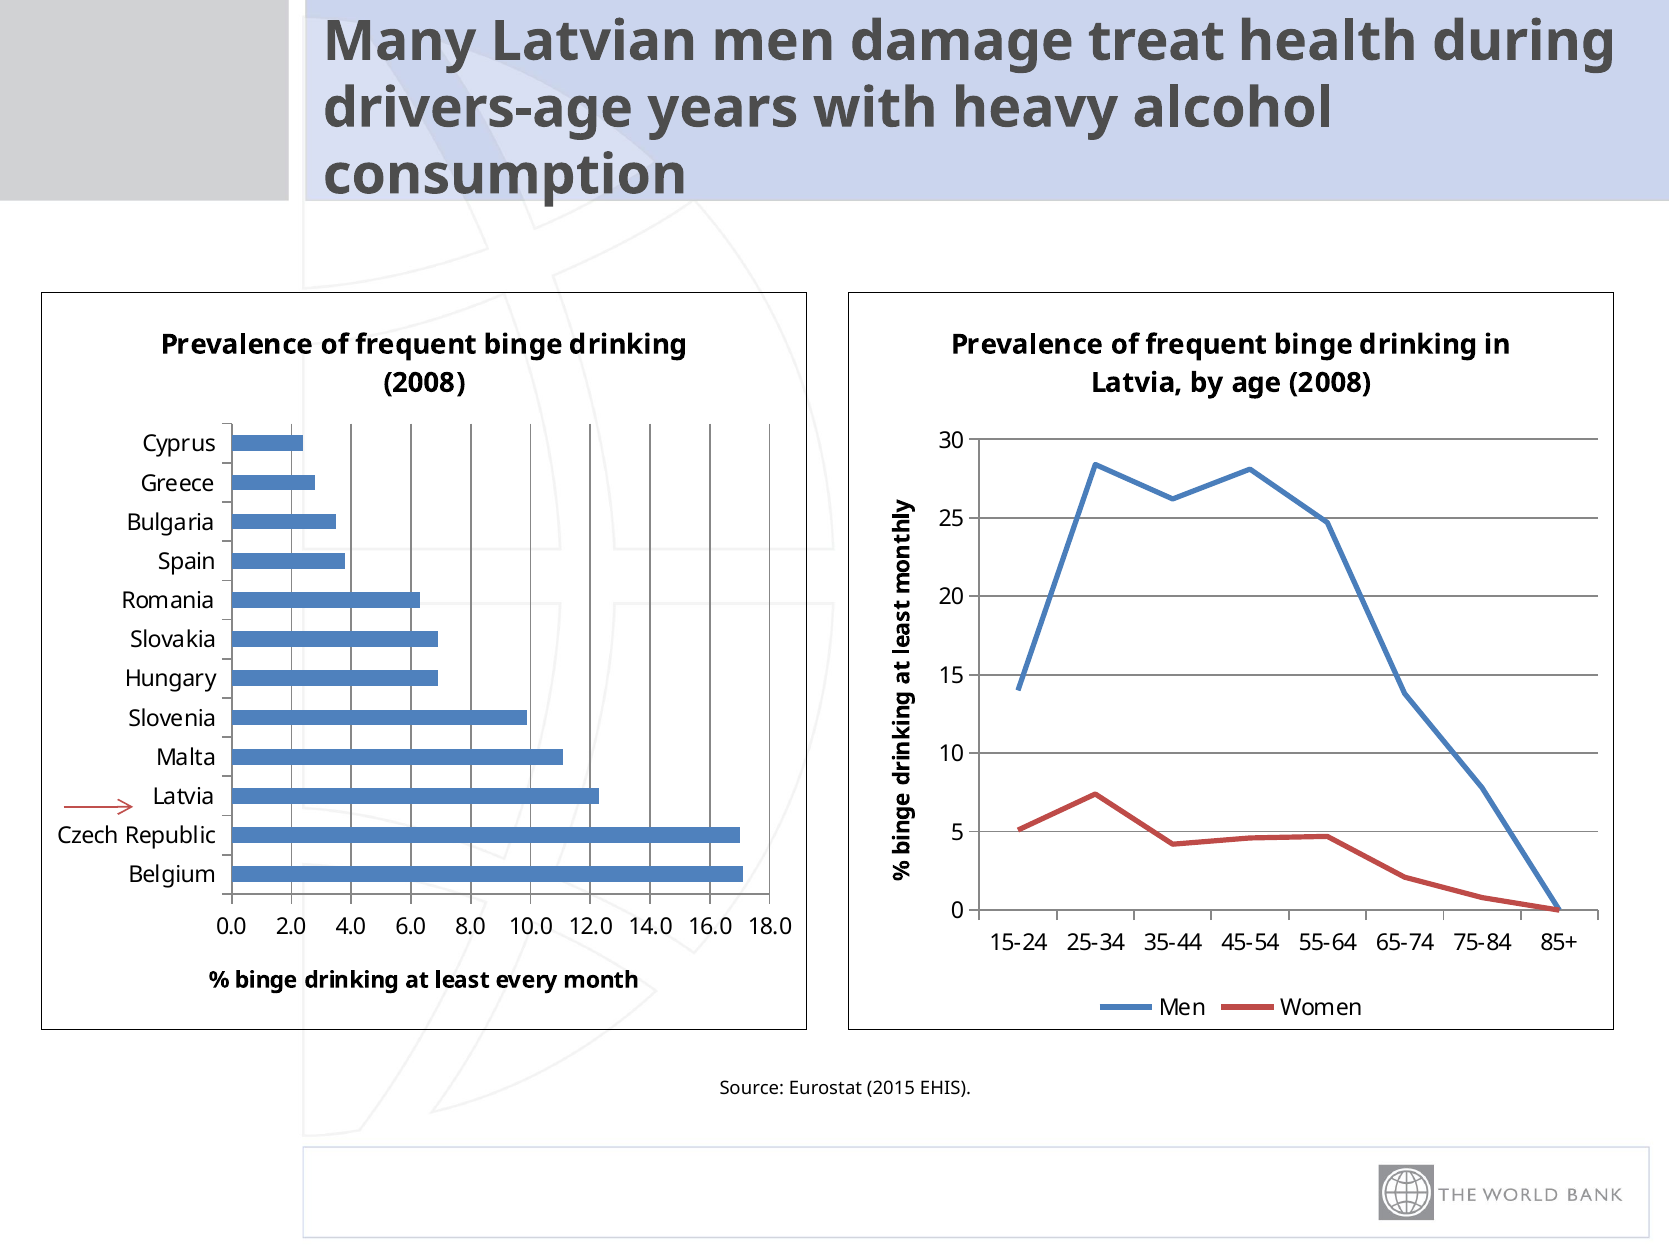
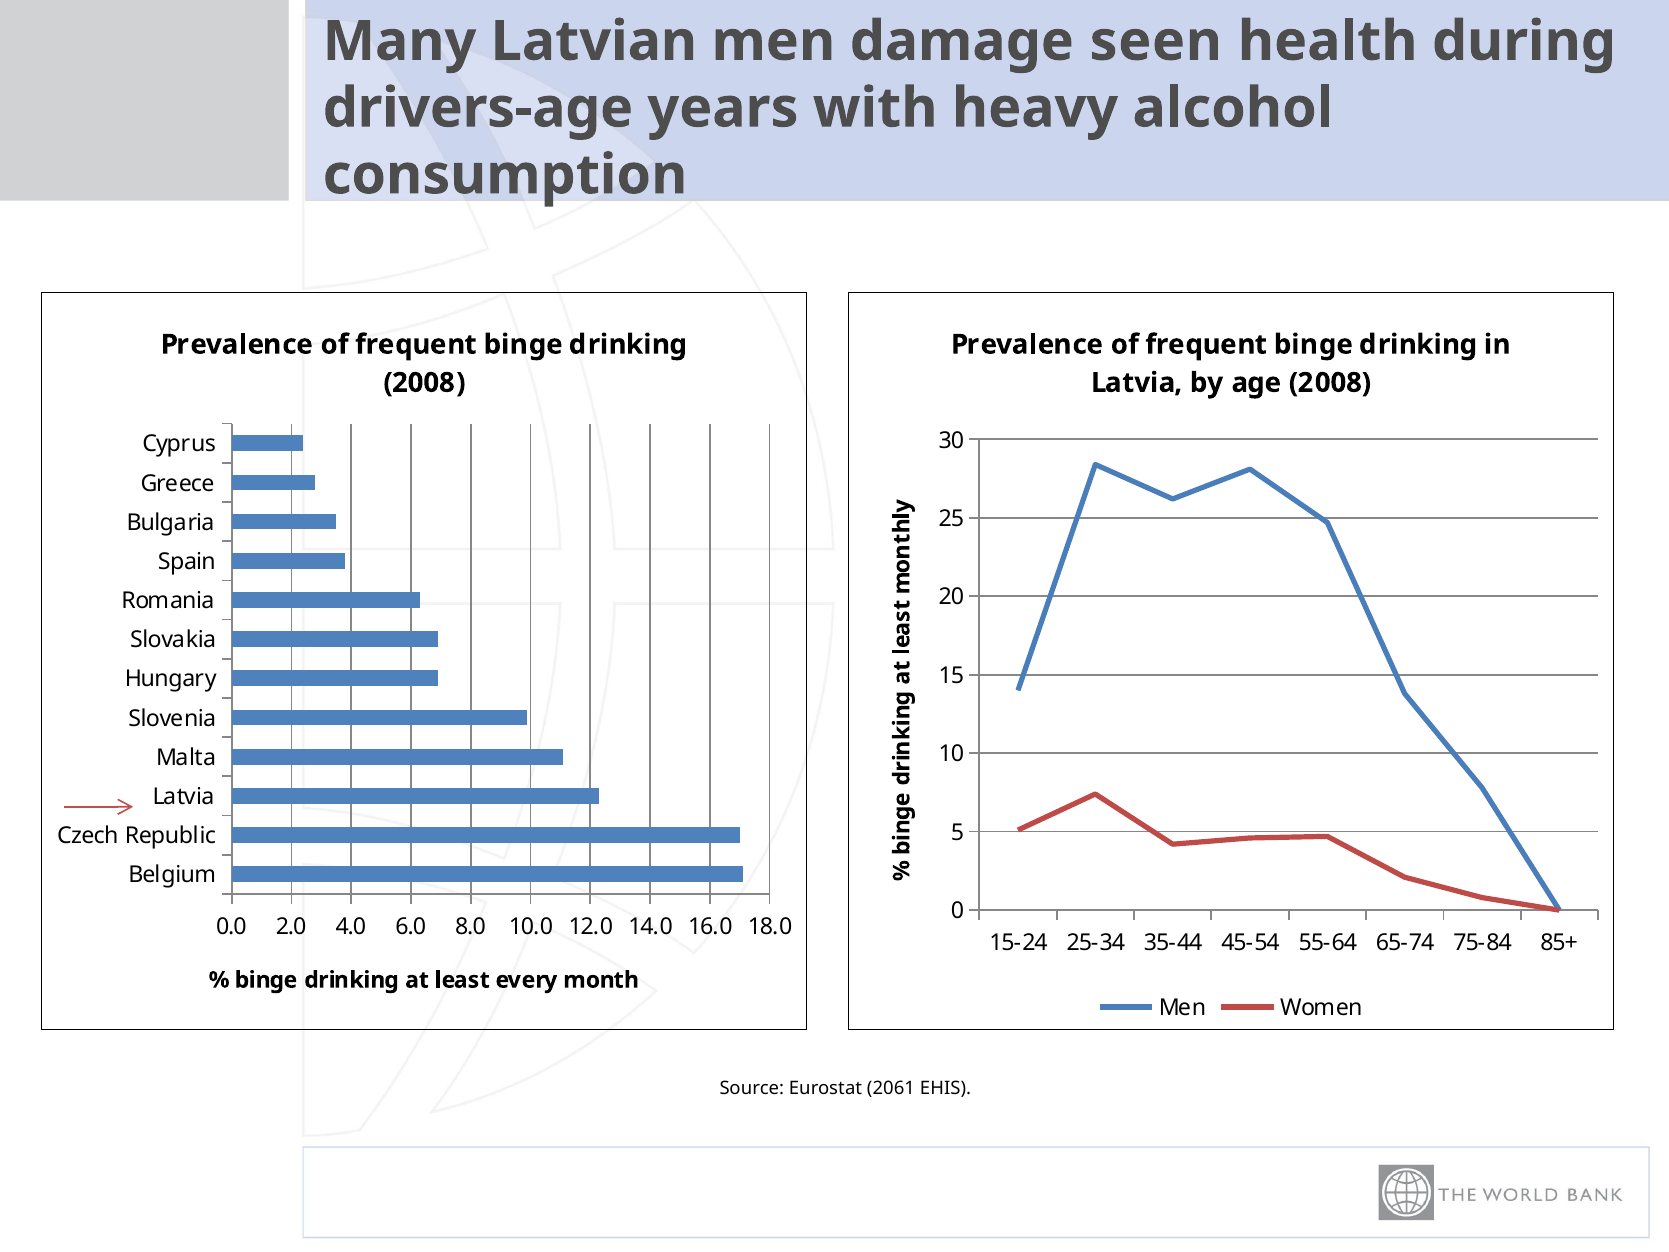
treat: treat -> seen
2015: 2015 -> 2061
